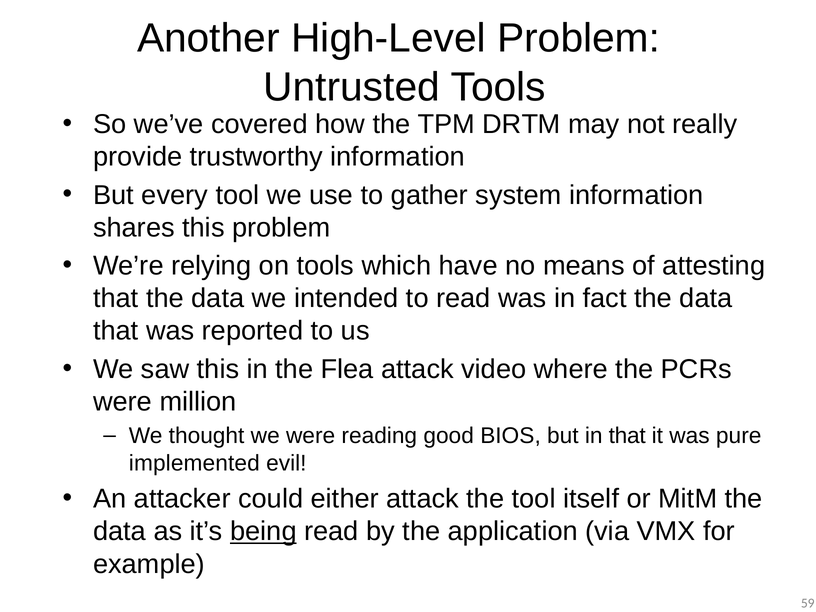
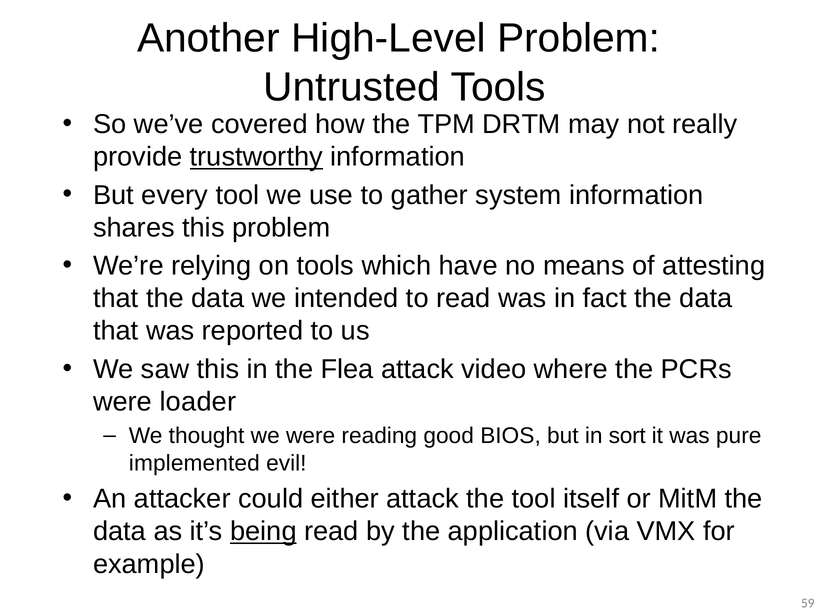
trustworthy underline: none -> present
million: million -> loader
in that: that -> sort
